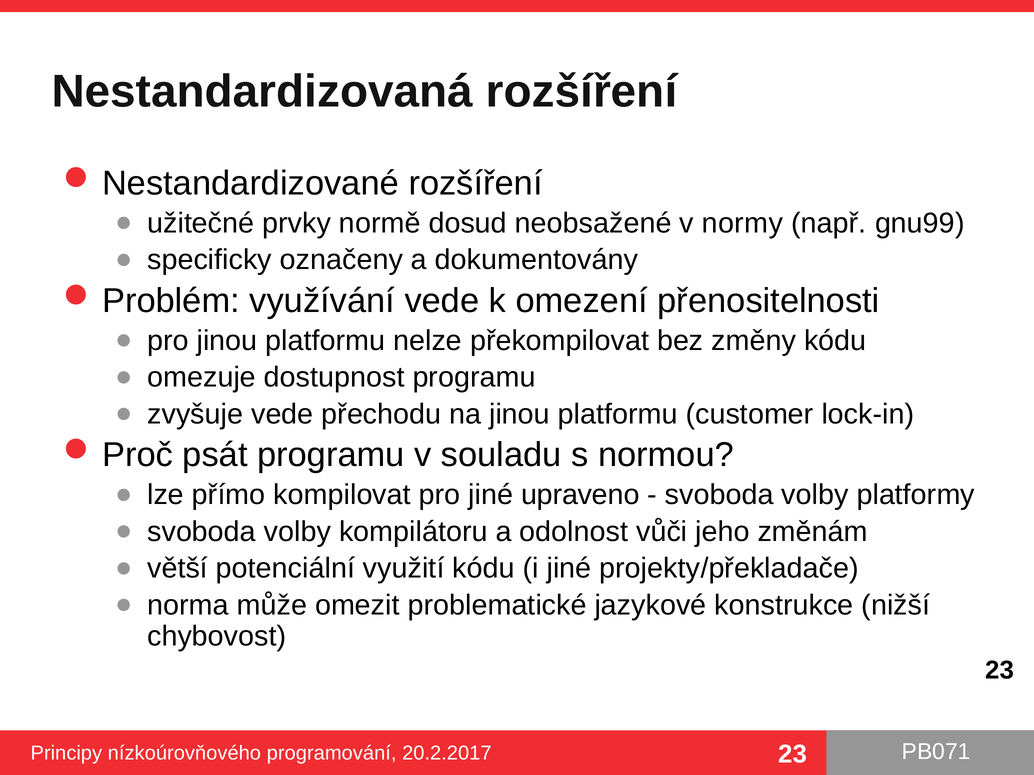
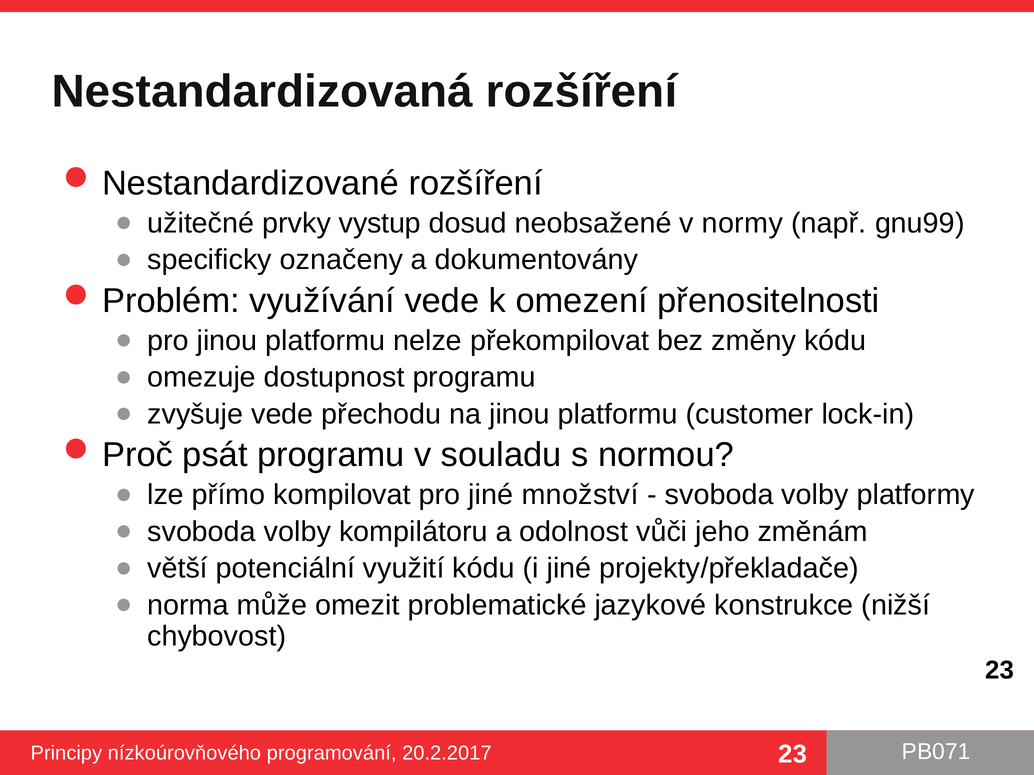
normě: normě -> vystup
upraveno: upraveno -> množství
